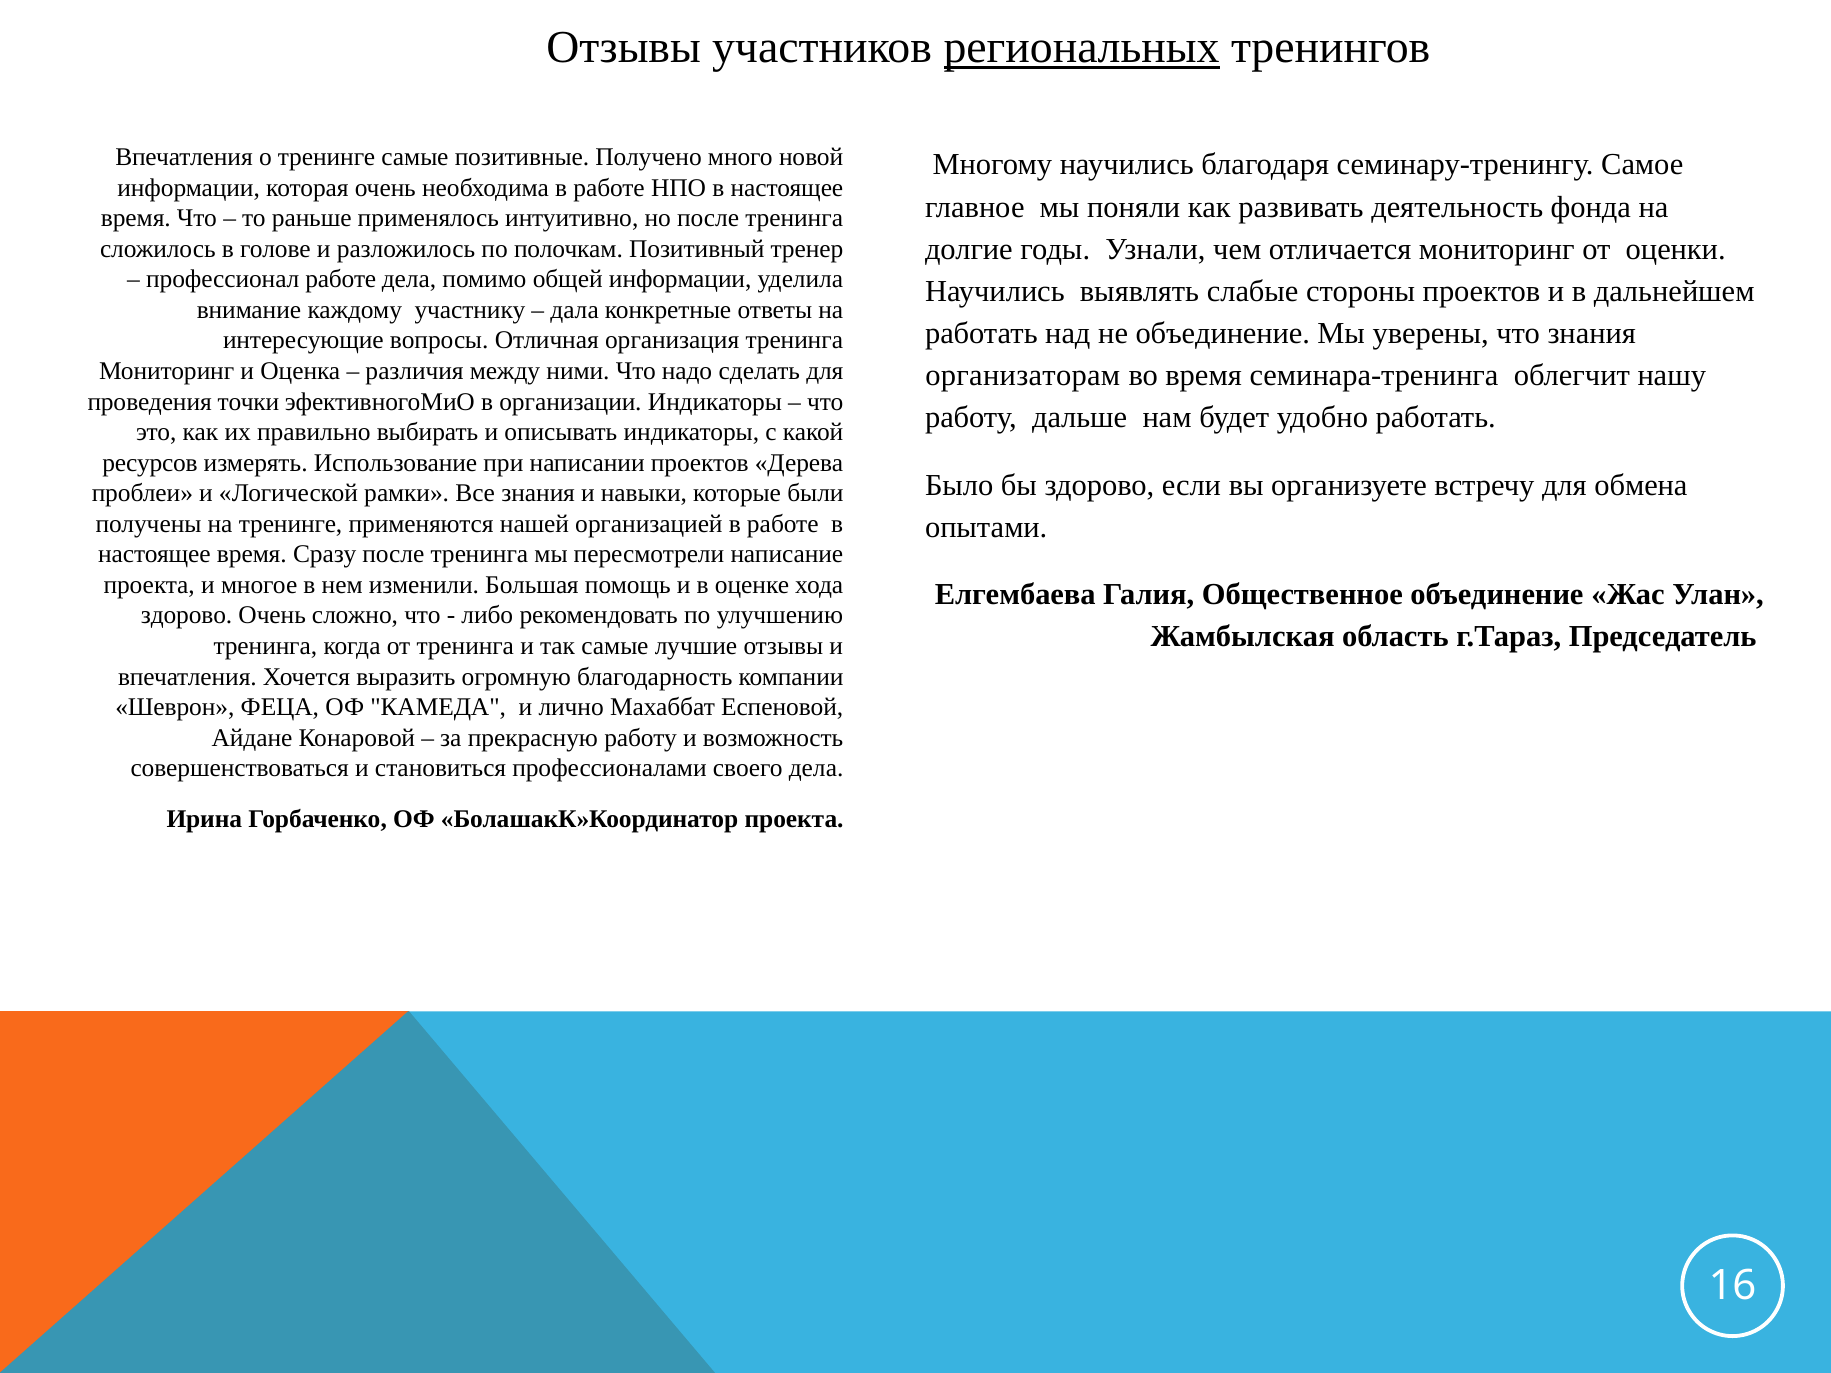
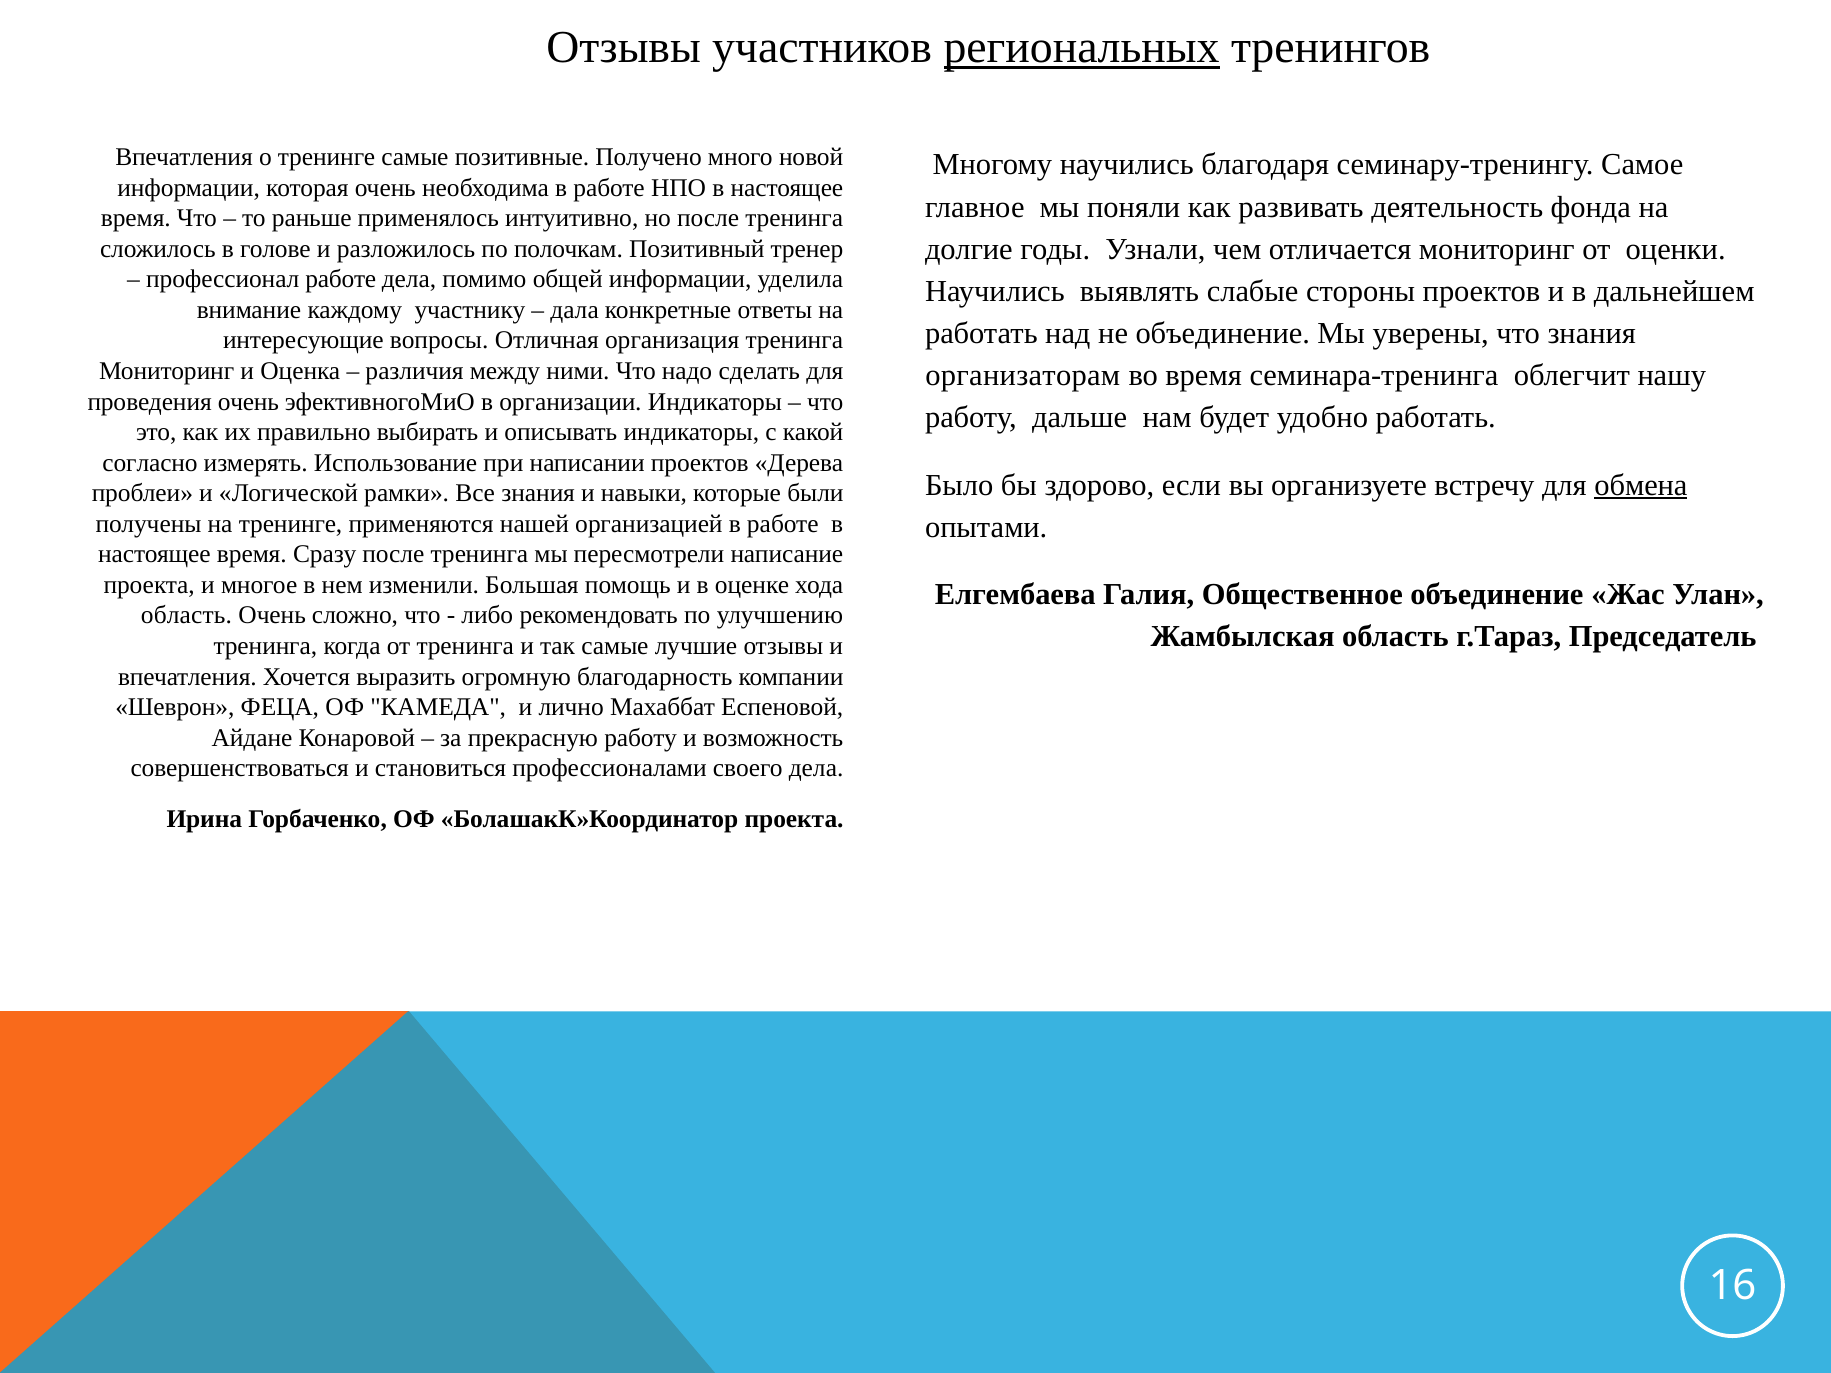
проведения точки: точки -> очень
ресурсов: ресурсов -> согласно
обмена underline: none -> present
здорово at (187, 616): здорово -> область
